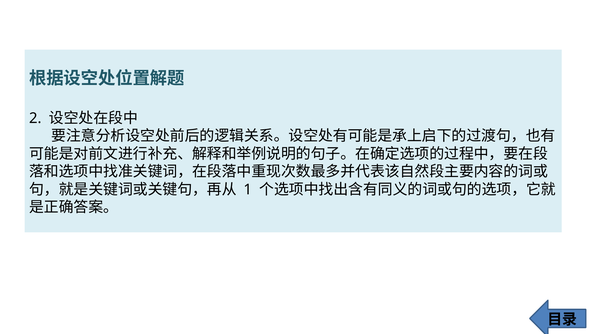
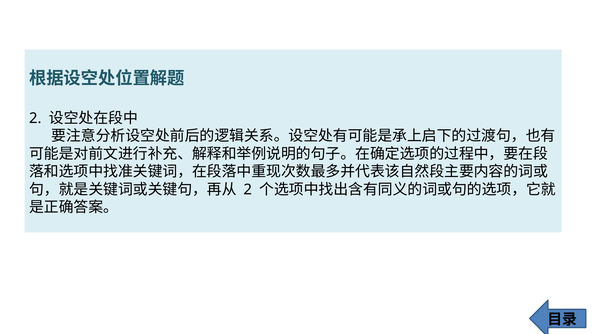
1 at (248, 189): 1 -> 2
